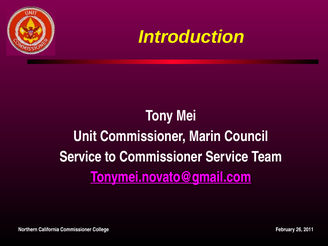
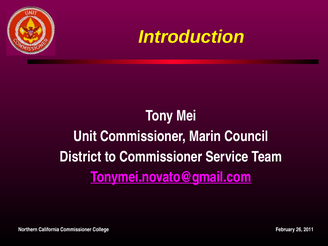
Service at (81, 157): Service -> District
